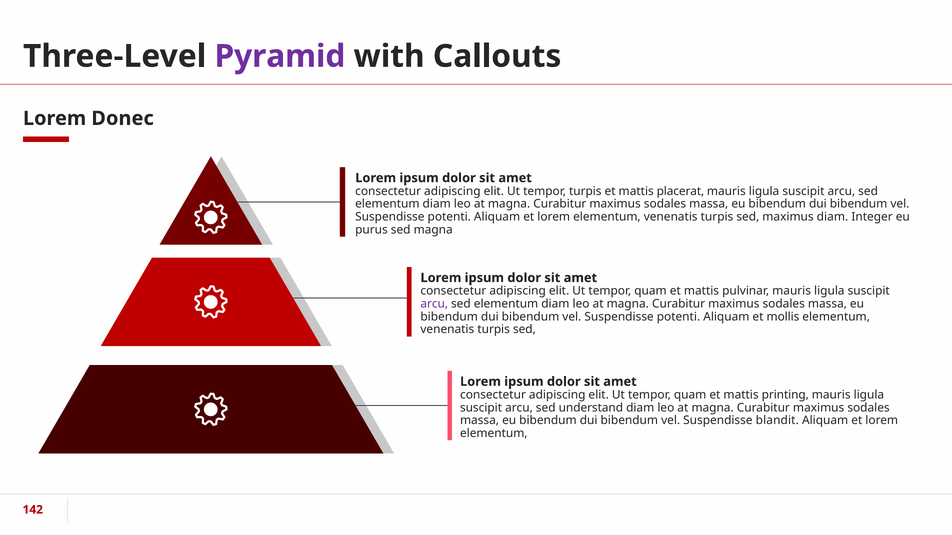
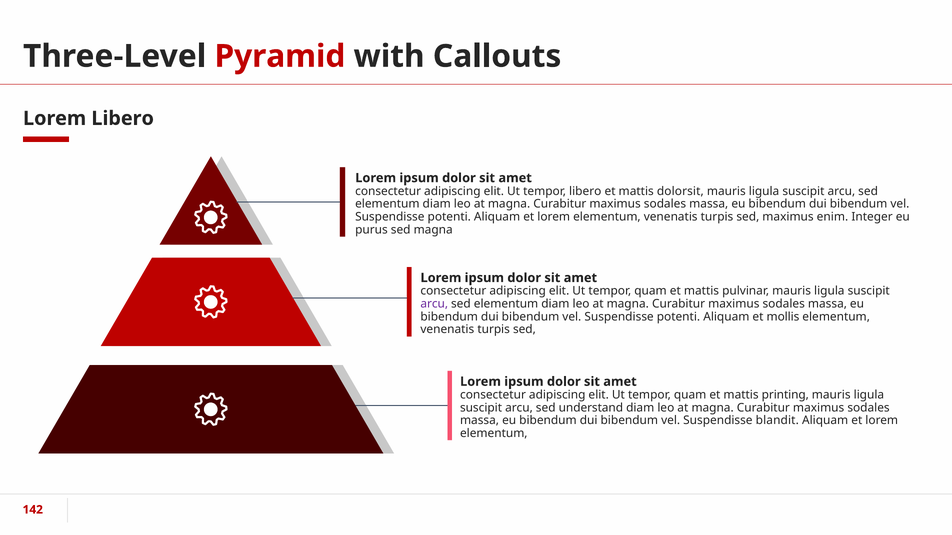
Pyramid colour: purple -> red
Lorem Donec: Donec -> Libero
tempor turpis: turpis -> libero
placerat: placerat -> dolorsit
maximus diam: diam -> enim
